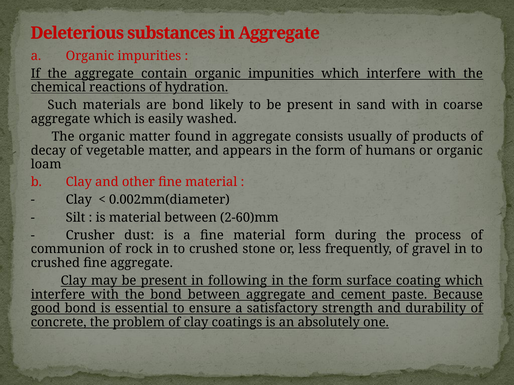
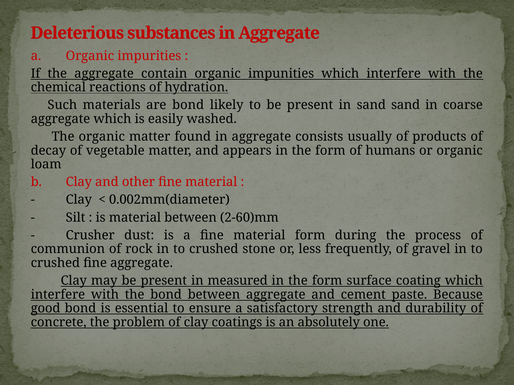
sand with: with -> sand
following: following -> measured
